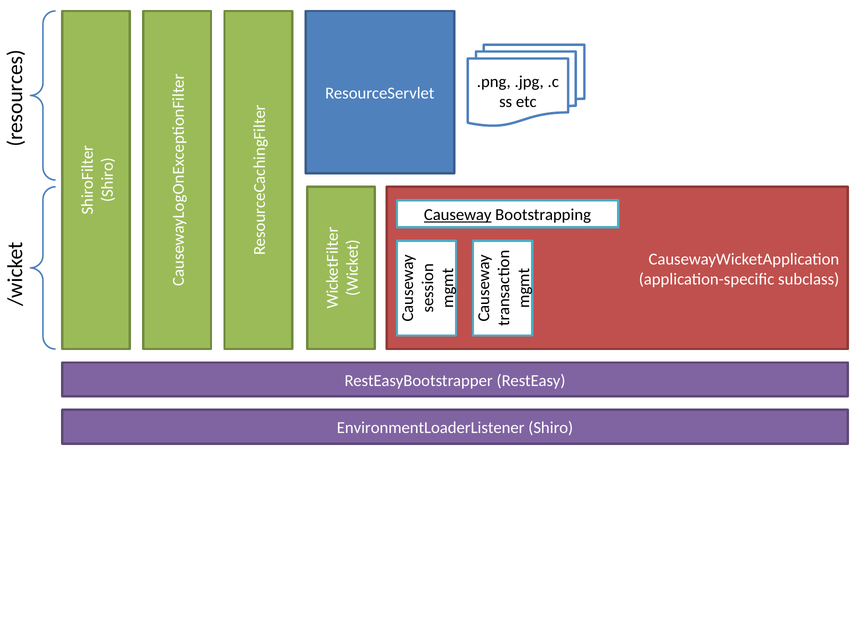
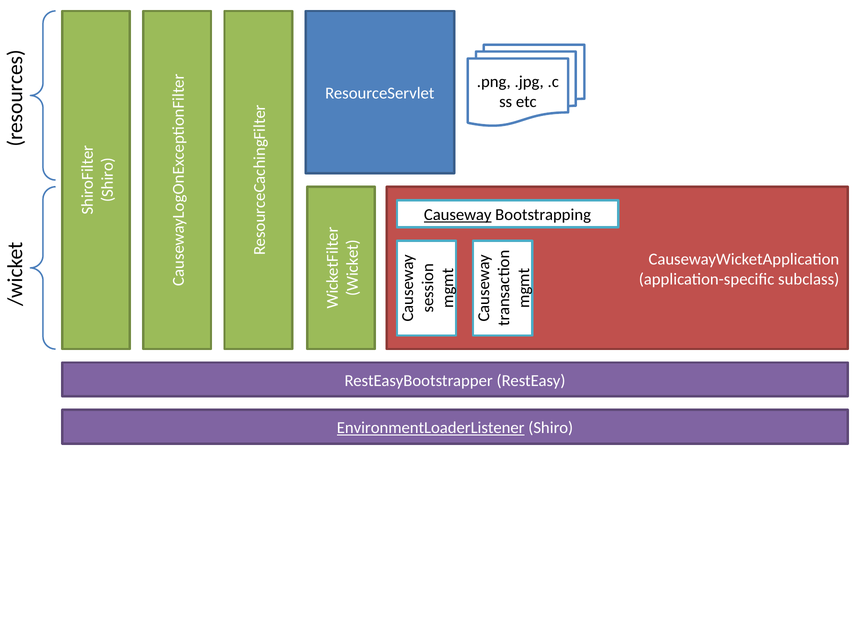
EnvironmentLoaderListener underline: none -> present
